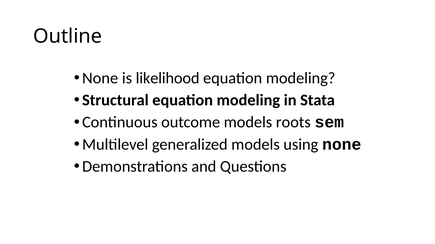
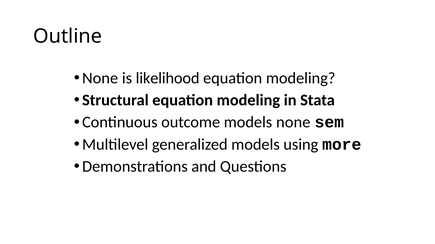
models roots: roots -> none
using none: none -> more
